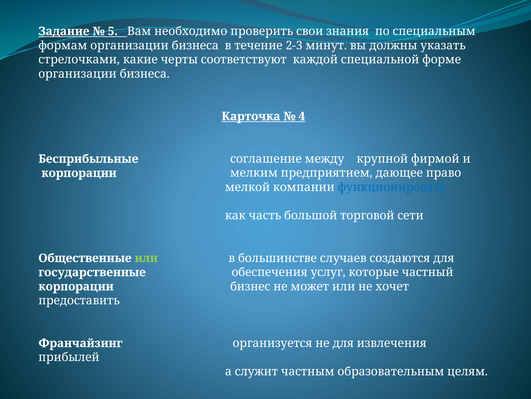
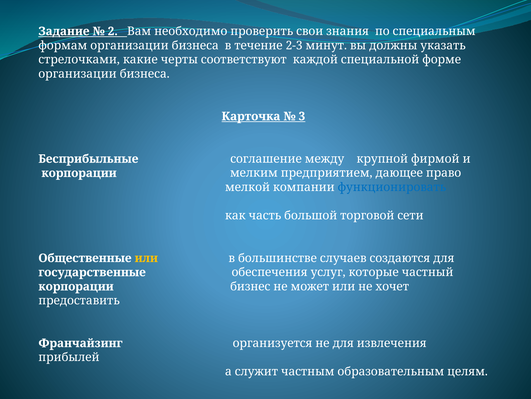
5: 5 -> 2
4: 4 -> 3
или at (146, 258) colour: light green -> yellow
